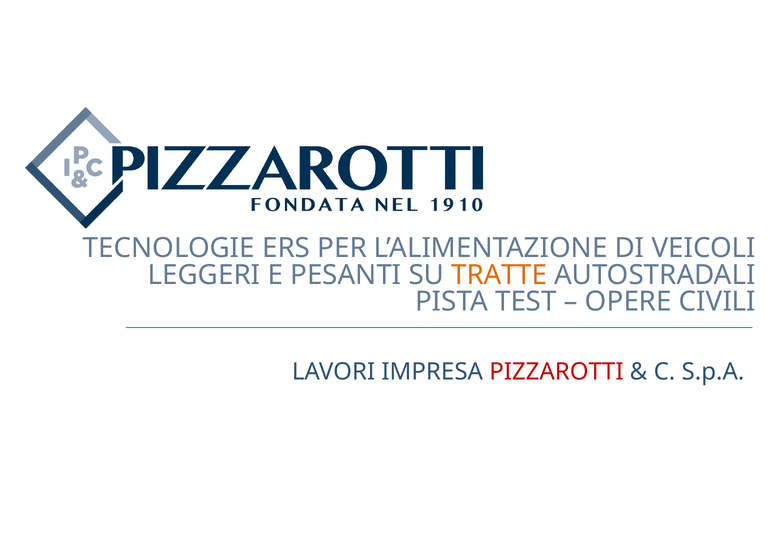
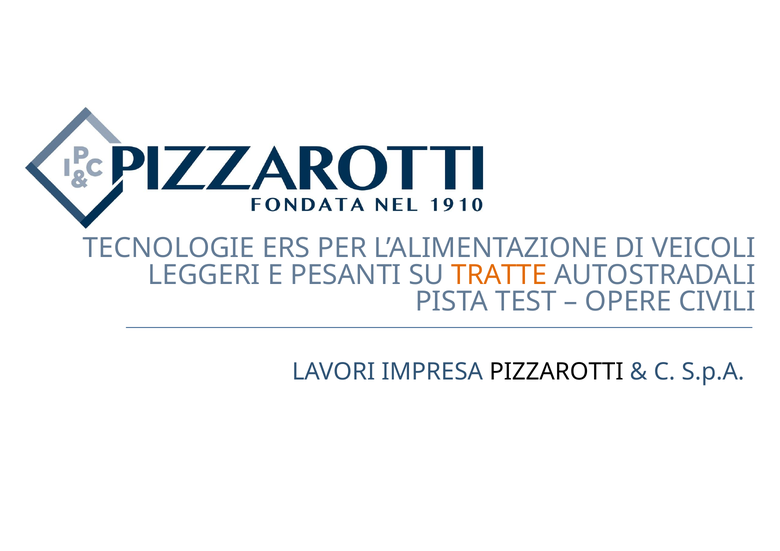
PIZZAROTTI colour: red -> black
